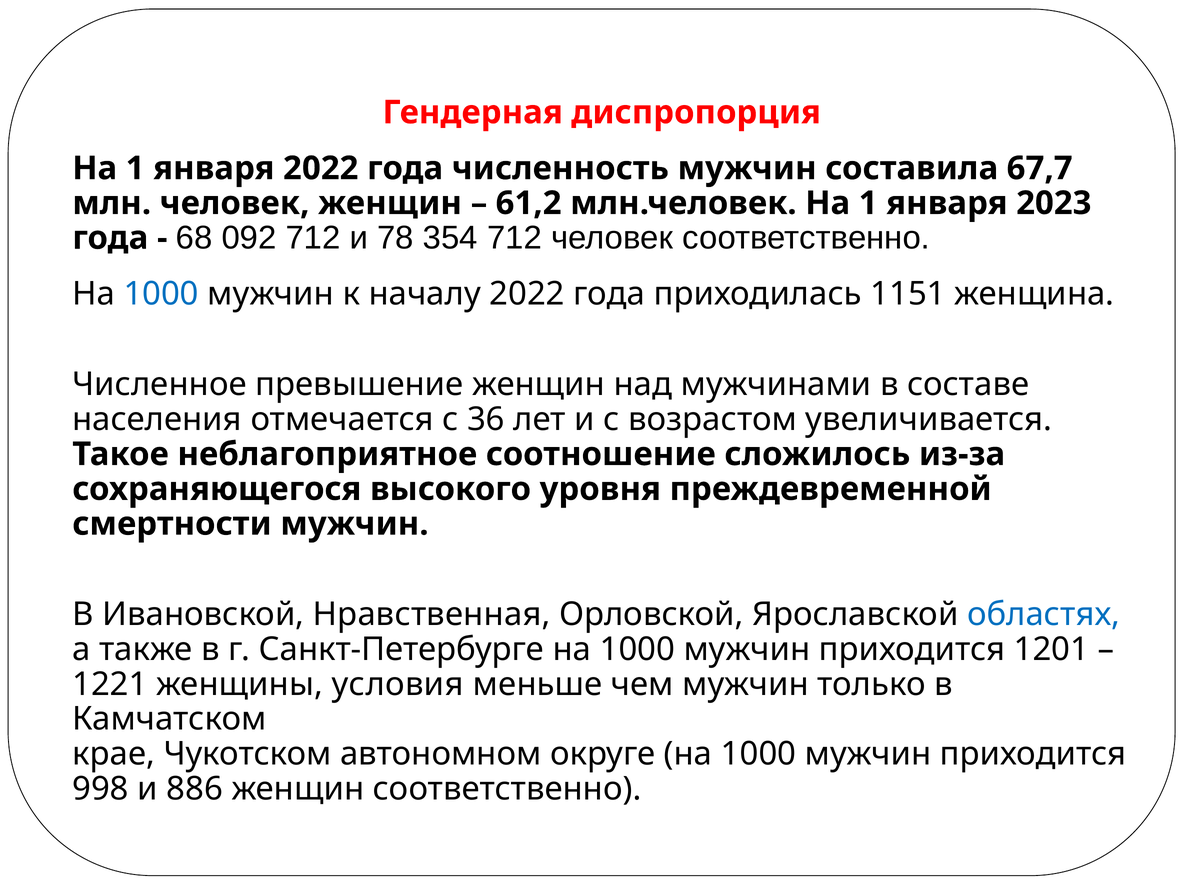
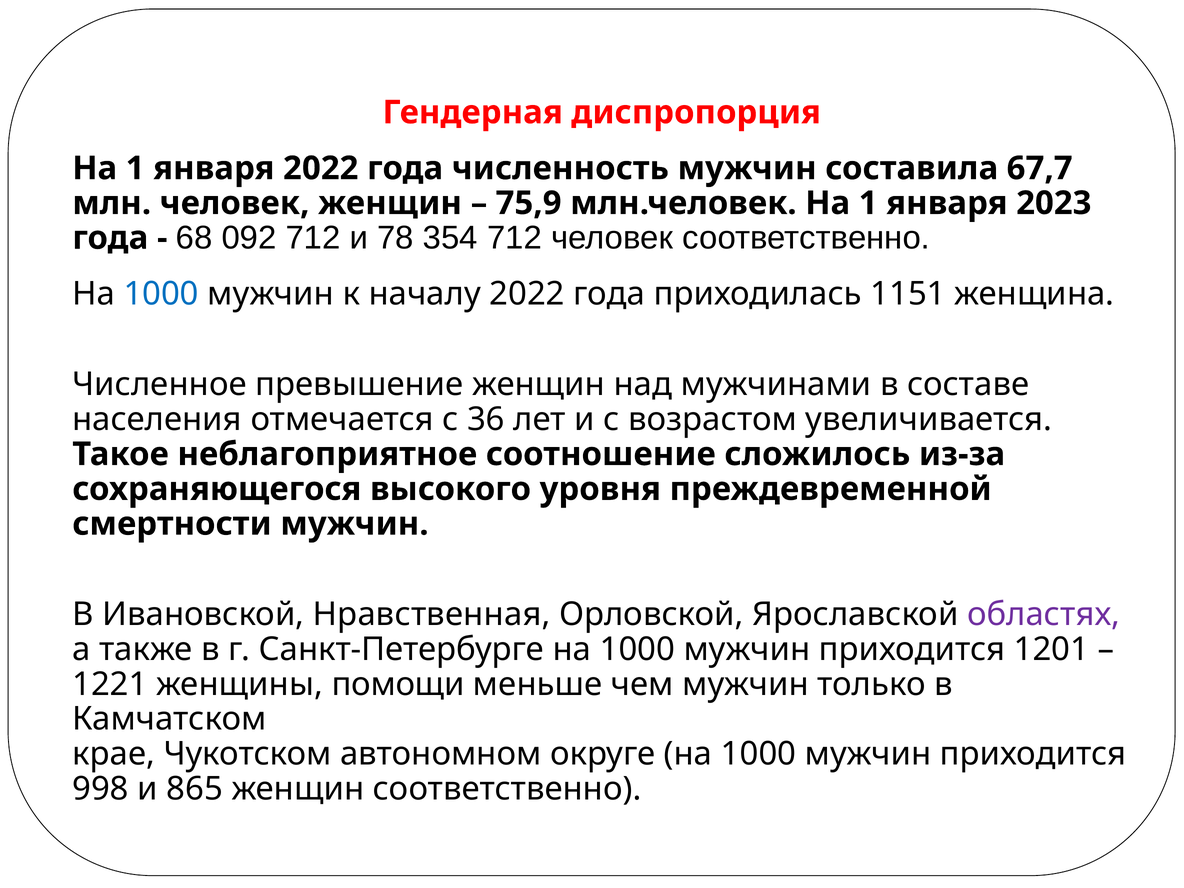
61,2: 61,2 -> 75,9
областях colour: blue -> purple
условия: условия -> помощи
886: 886 -> 865
